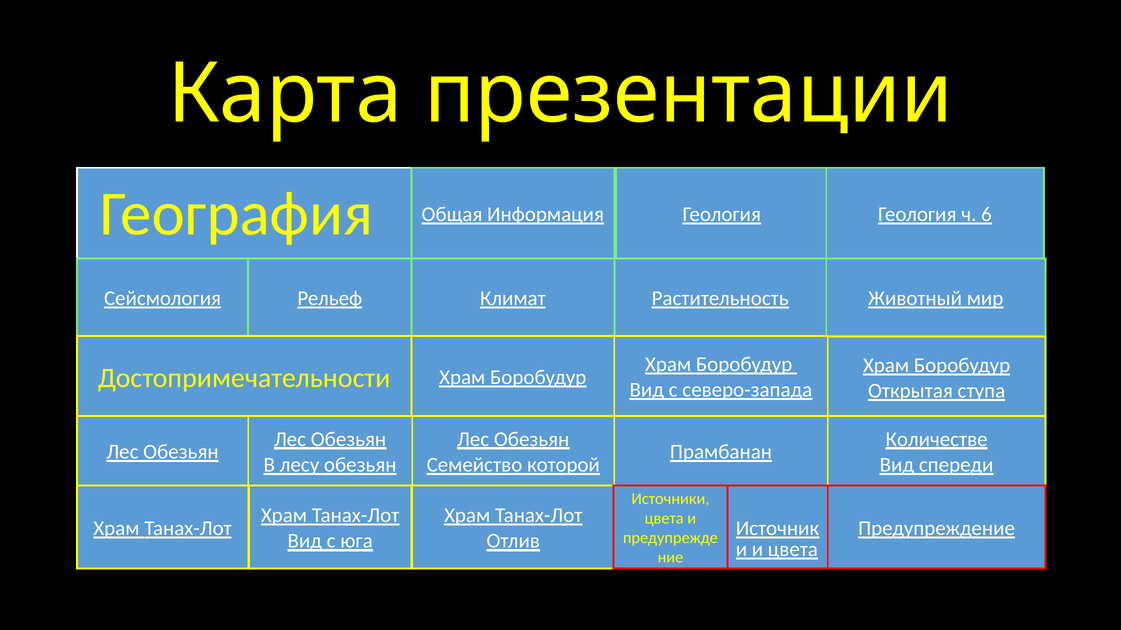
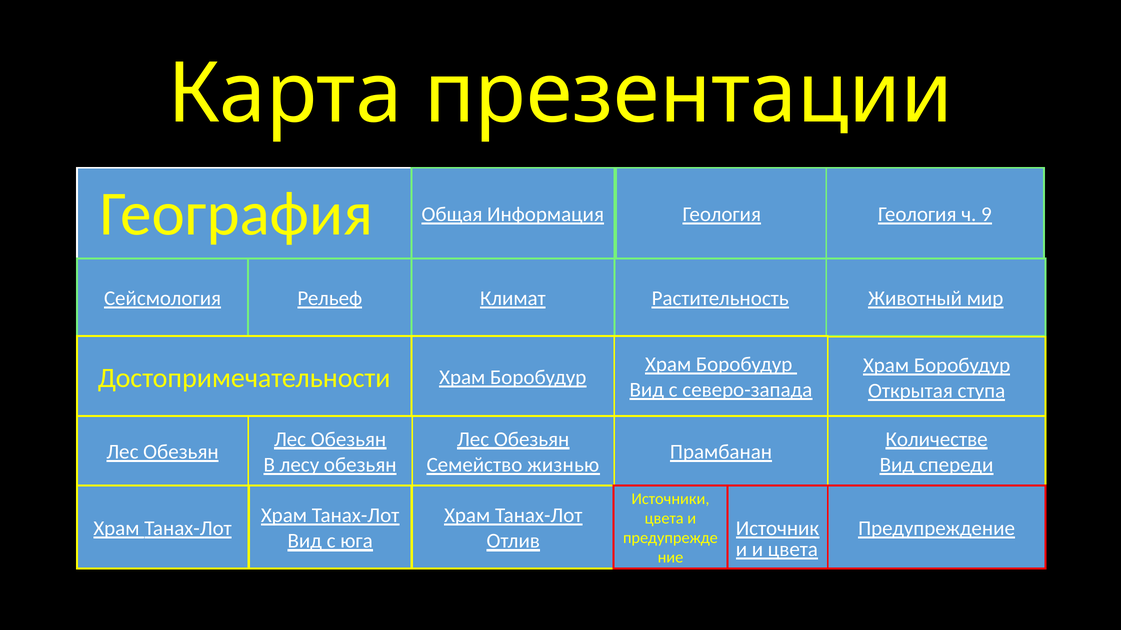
6: 6 -> 9
которой: которой -> жизнью
